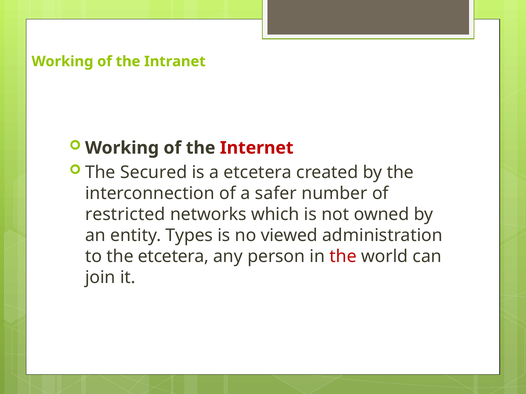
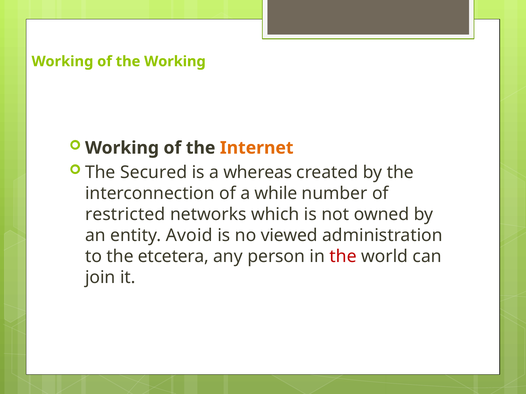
the Intranet: Intranet -> Working
Internet colour: red -> orange
a etcetera: etcetera -> whereas
safer: safer -> while
Types: Types -> Avoid
